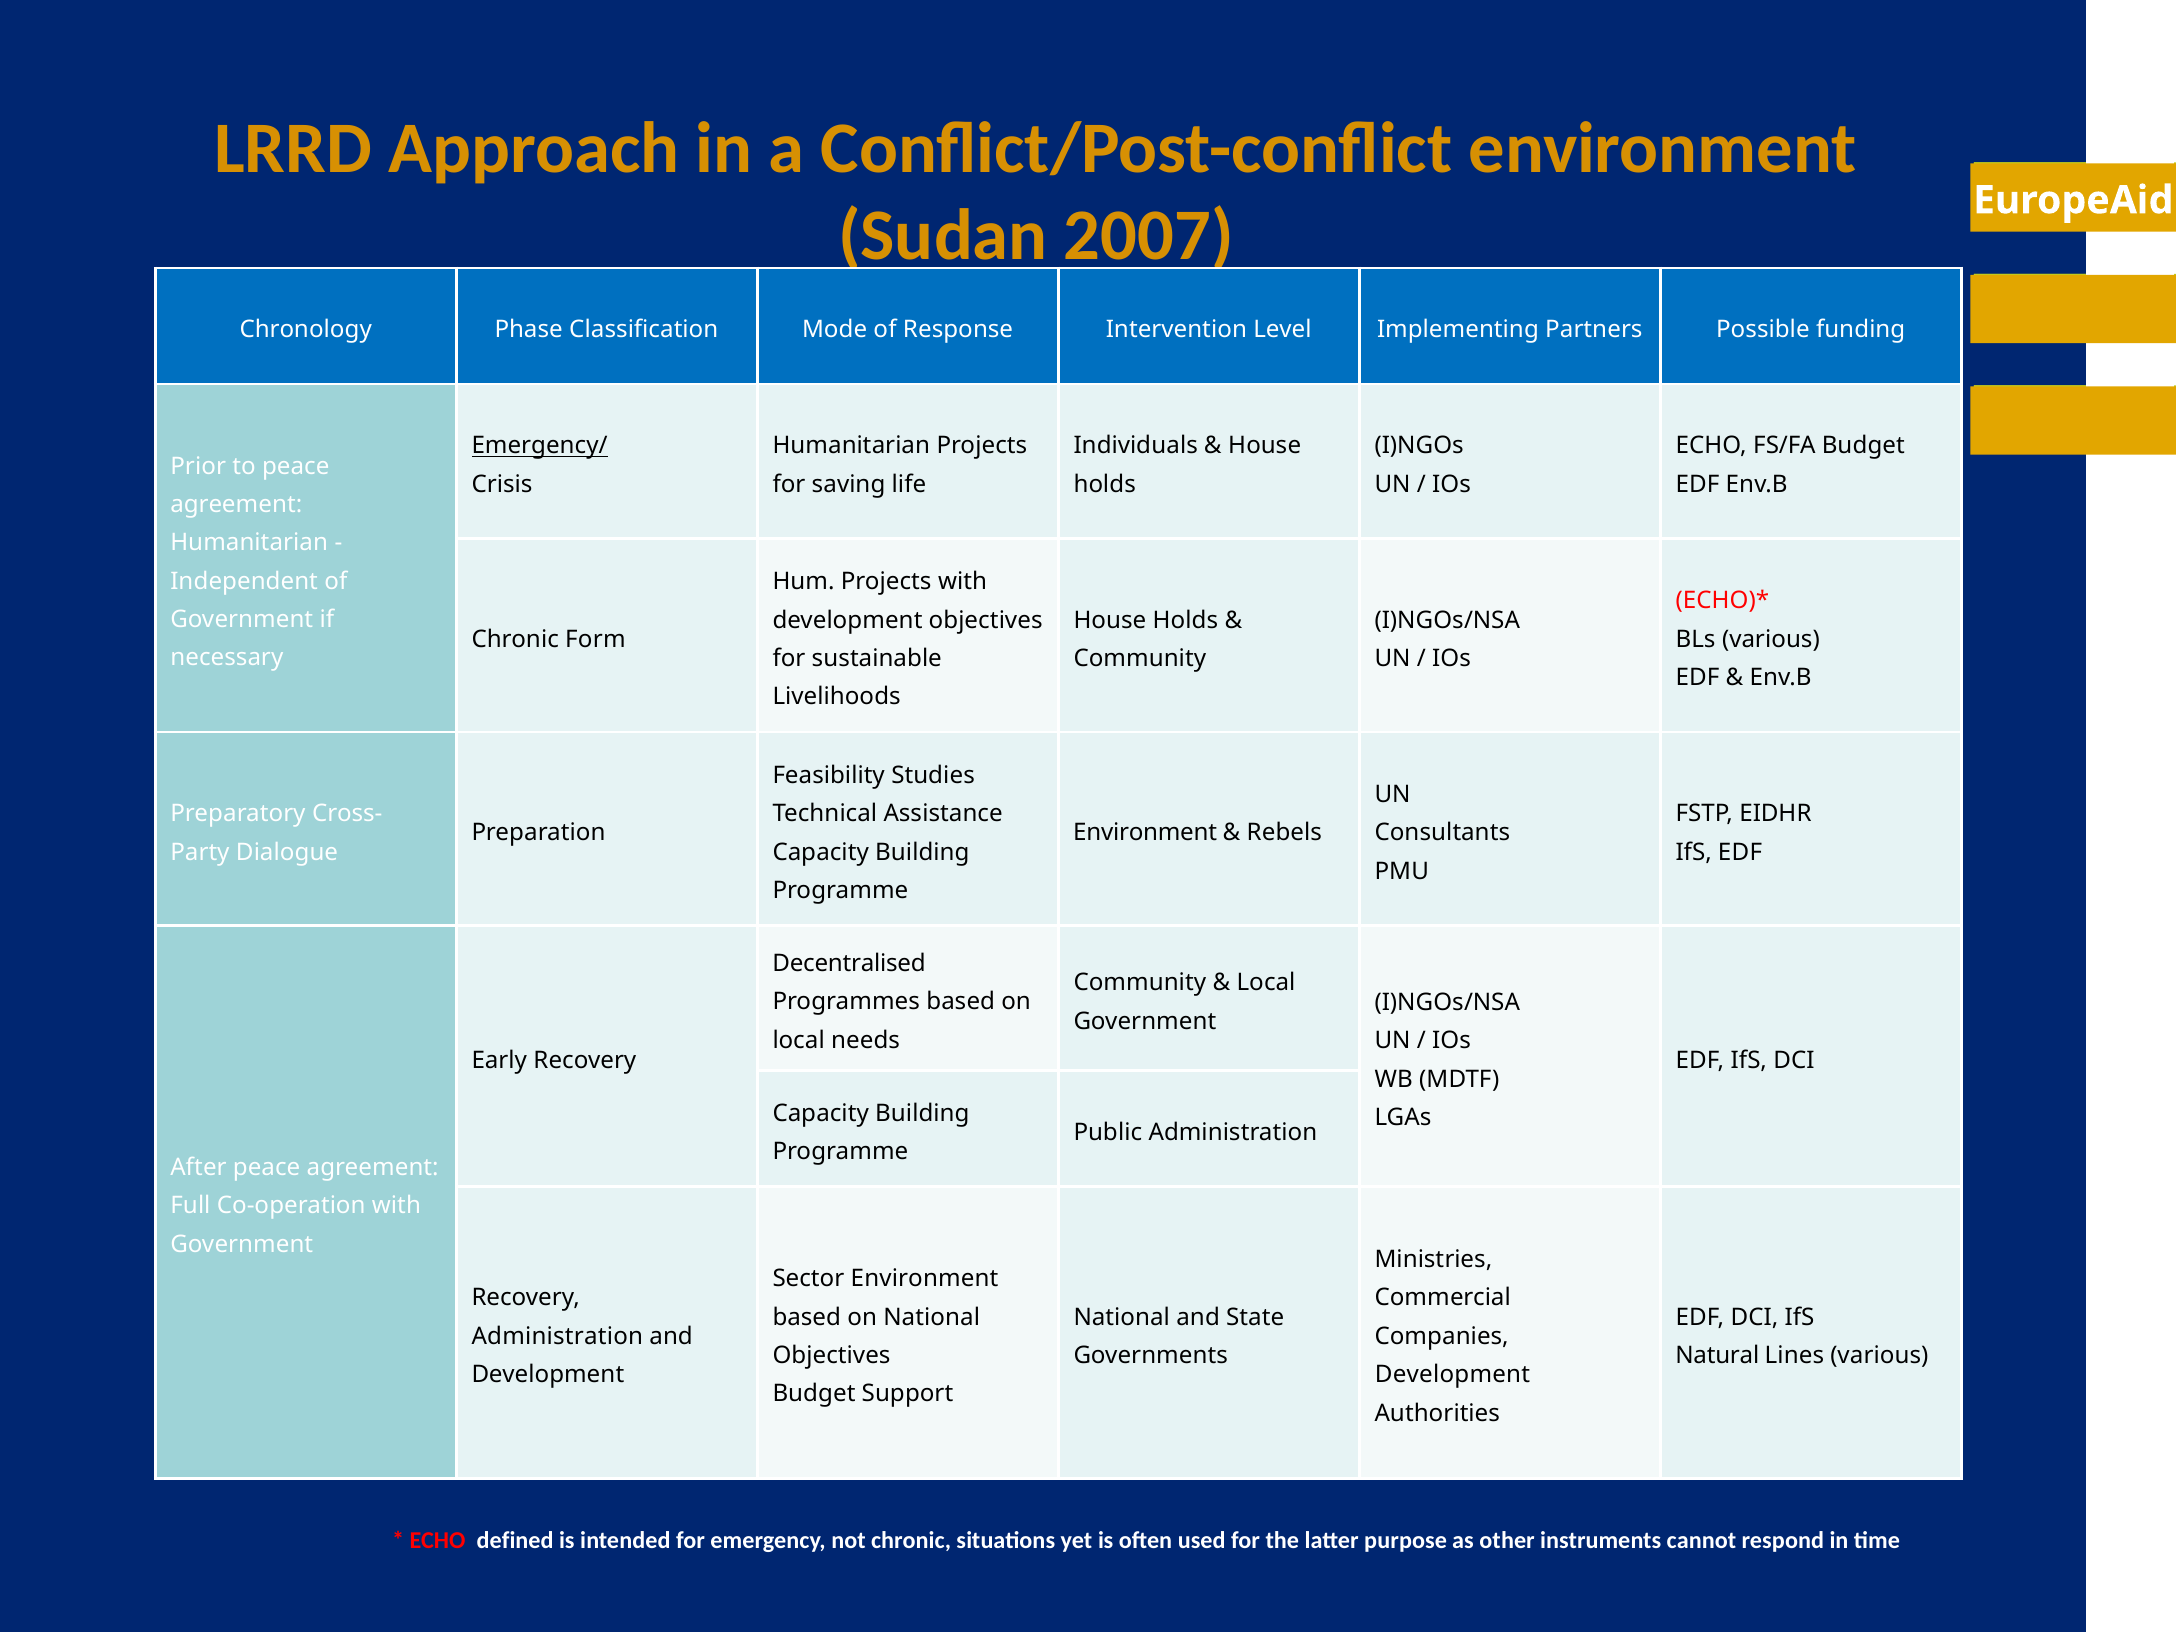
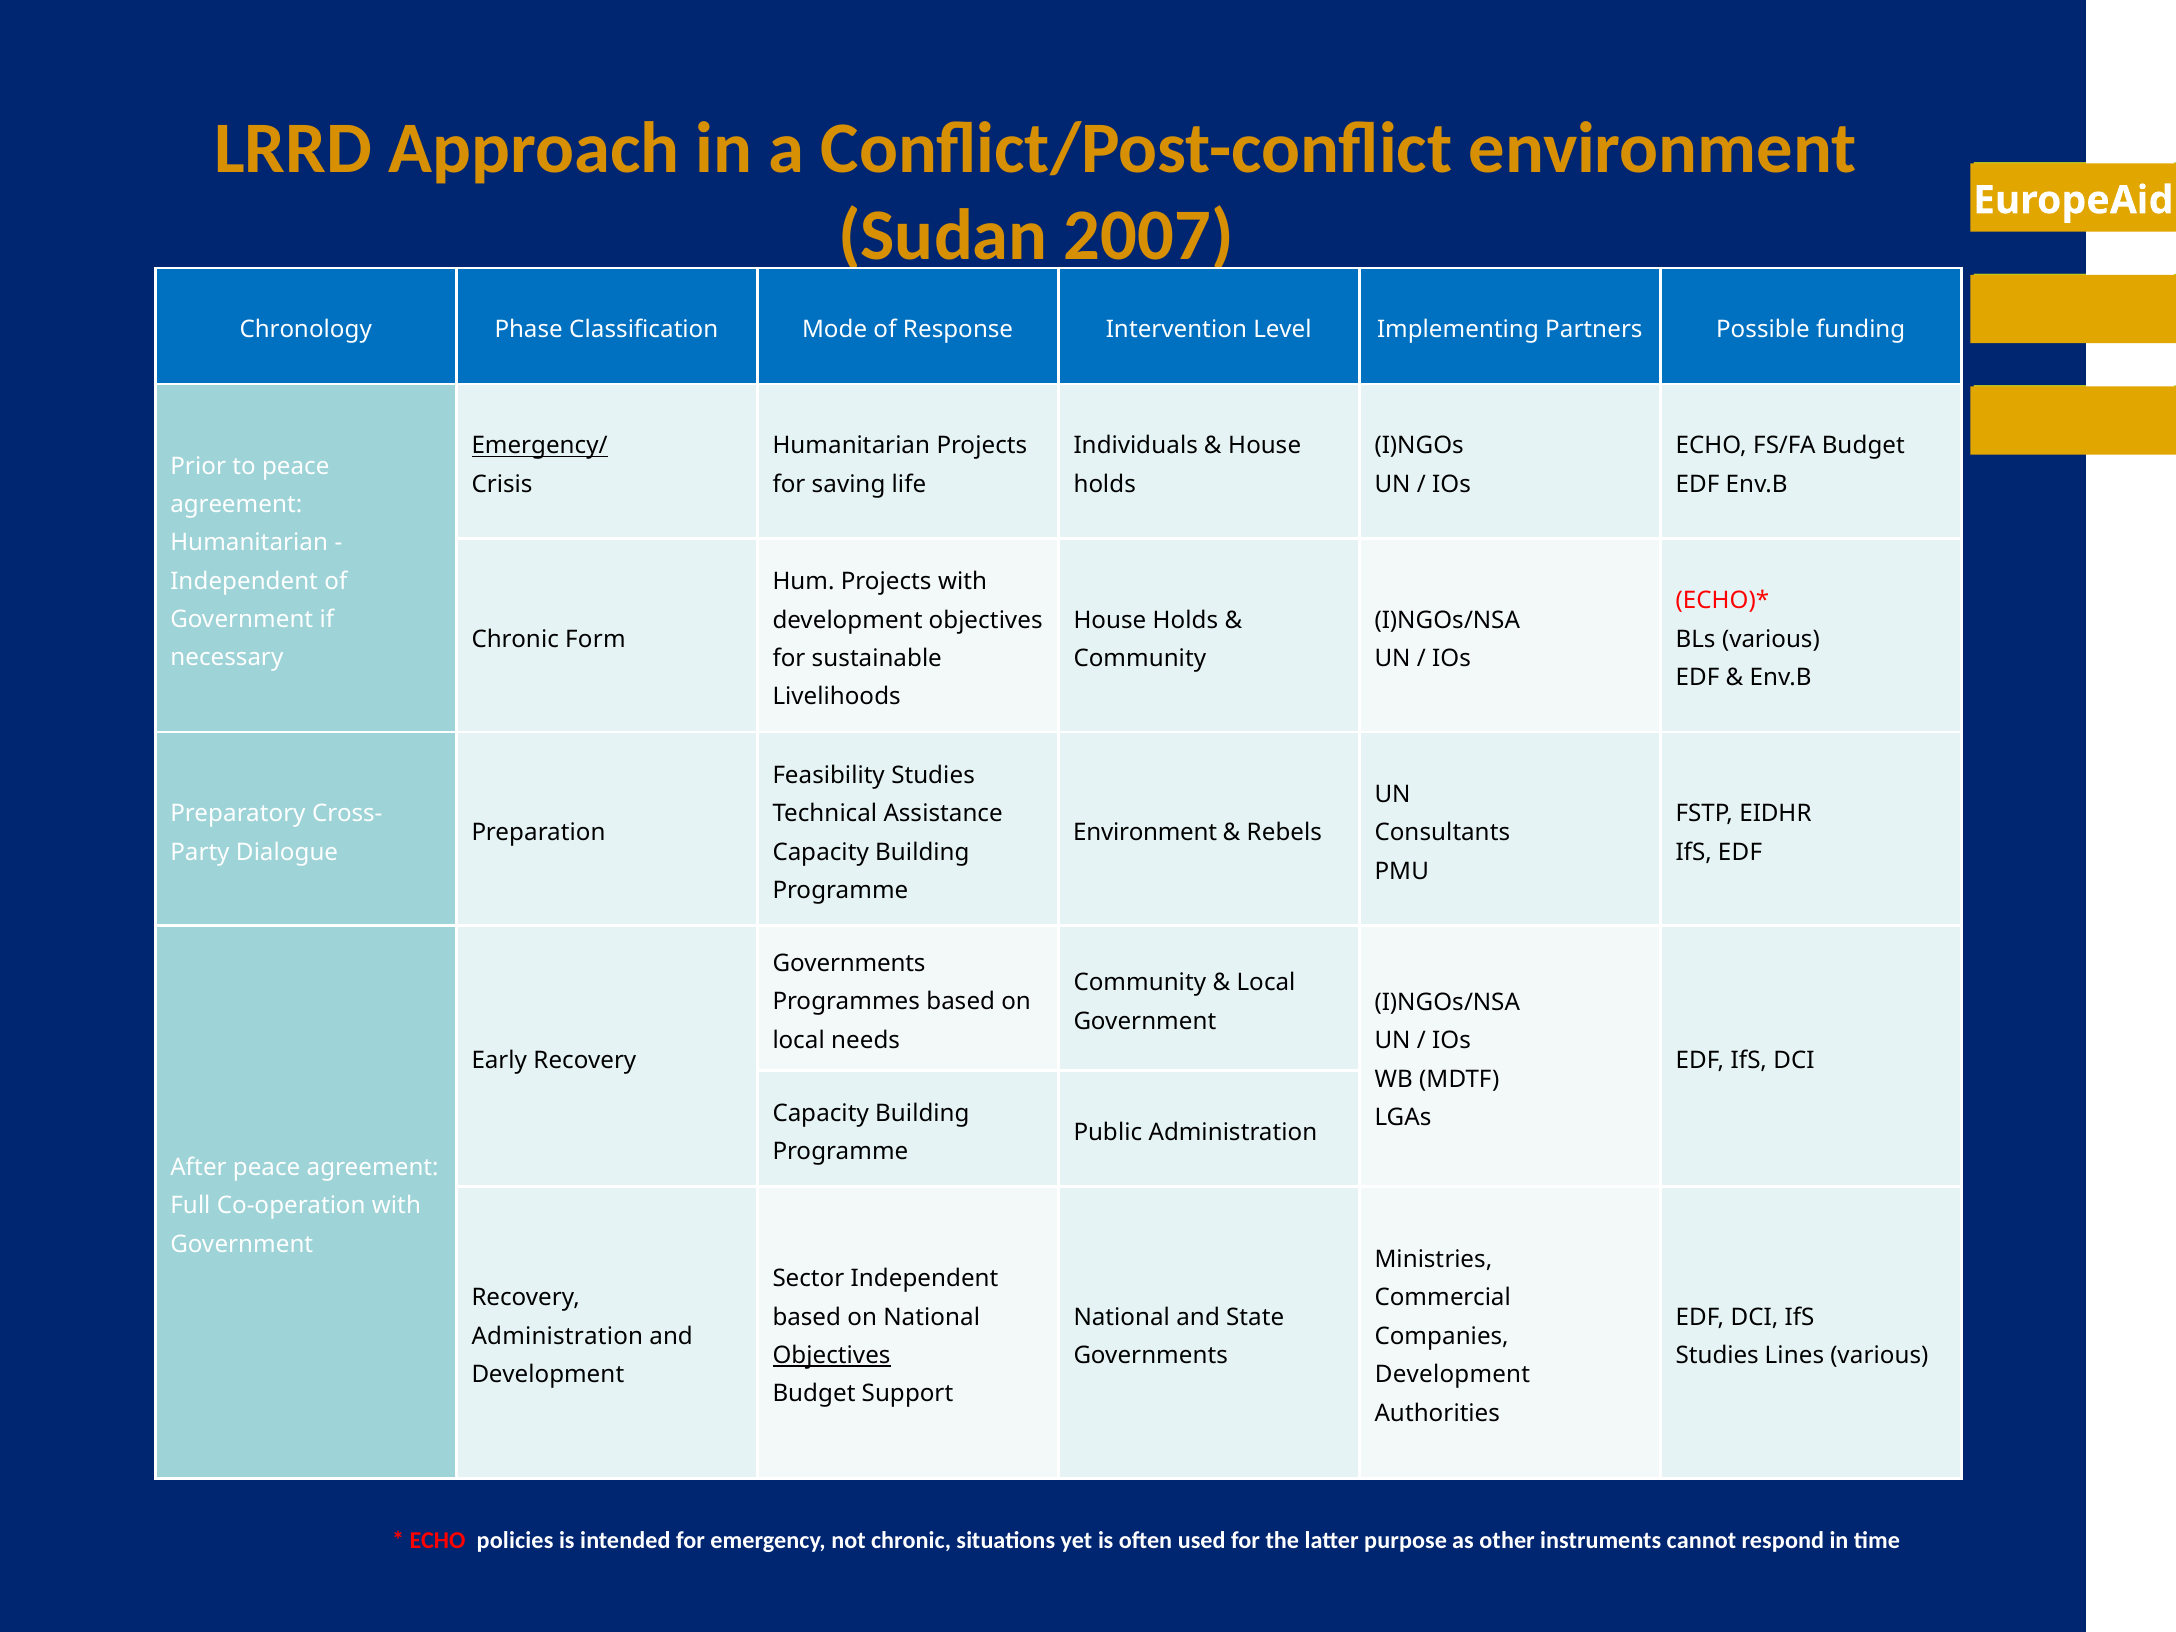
Decentralised at (849, 964): Decentralised -> Governments
Sector Environment: Environment -> Independent
Objectives at (832, 1356) underline: none -> present
Natural at (1717, 1356): Natural -> Studies
defined: defined -> policies
